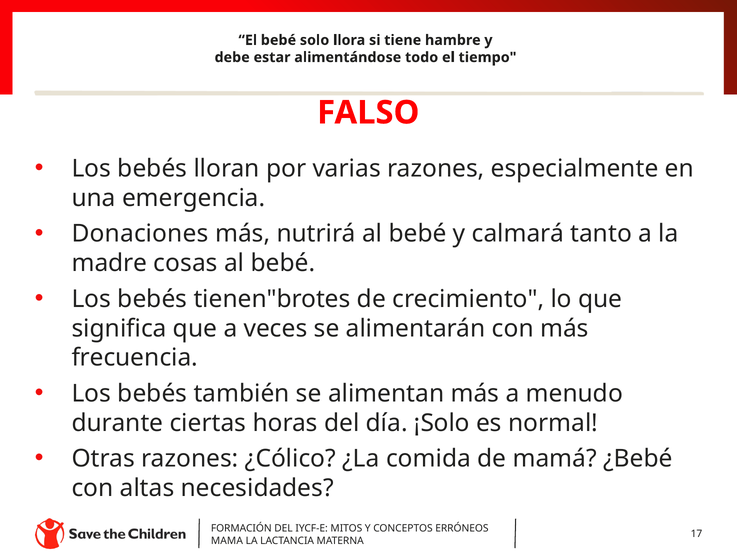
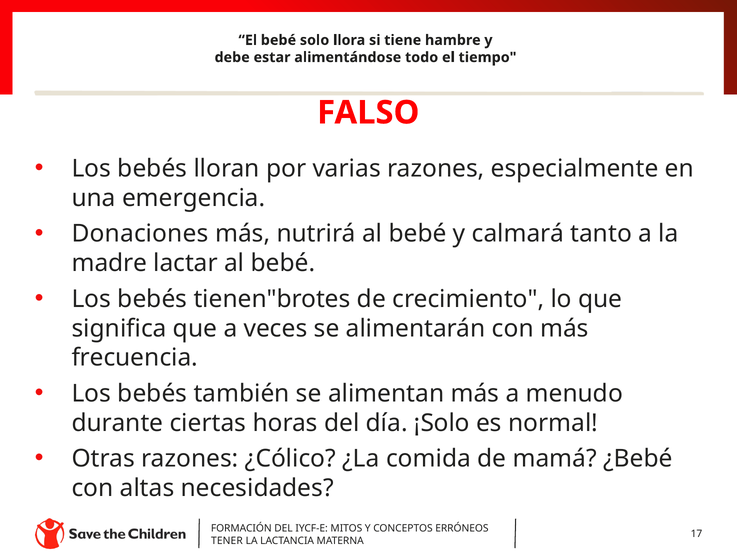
cosas: cosas -> lactar
MAMA: MAMA -> TENER
